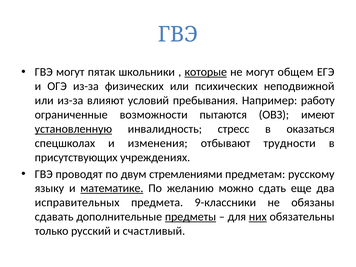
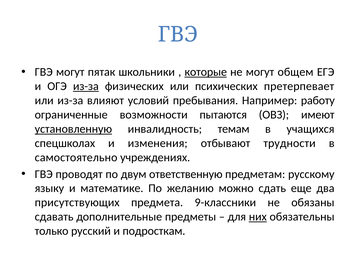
из-за at (86, 86) underline: none -> present
неподвижной: неподвижной -> претерпевает
стресс: стресс -> темам
оказаться: оказаться -> учащихся
присутствующих: присутствующих -> самостоятельно
стремлениями: стремлениями -> ответственную
математике underline: present -> none
исправительных: исправительных -> присутствующих
предметы underline: present -> none
счастливый: счастливый -> подросткам
